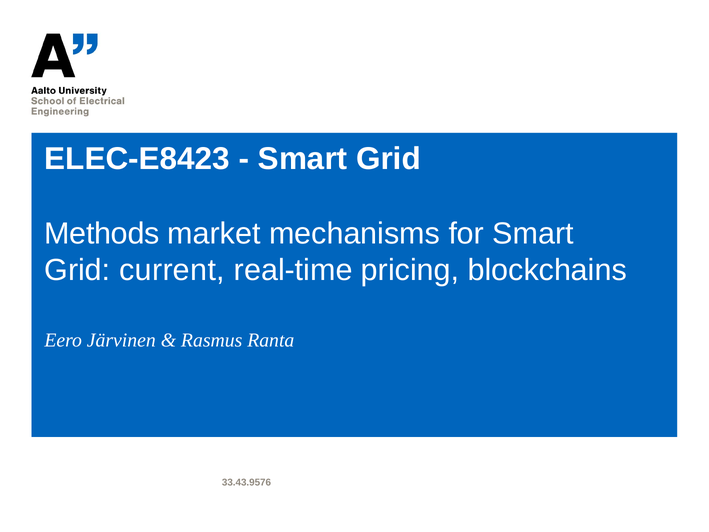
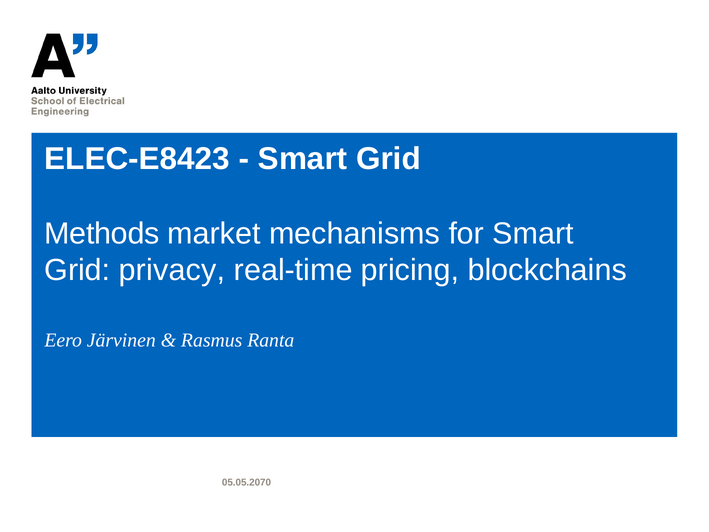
current: current -> privacy
33.43.9576: 33.43.9576 -> 05.05.2070
